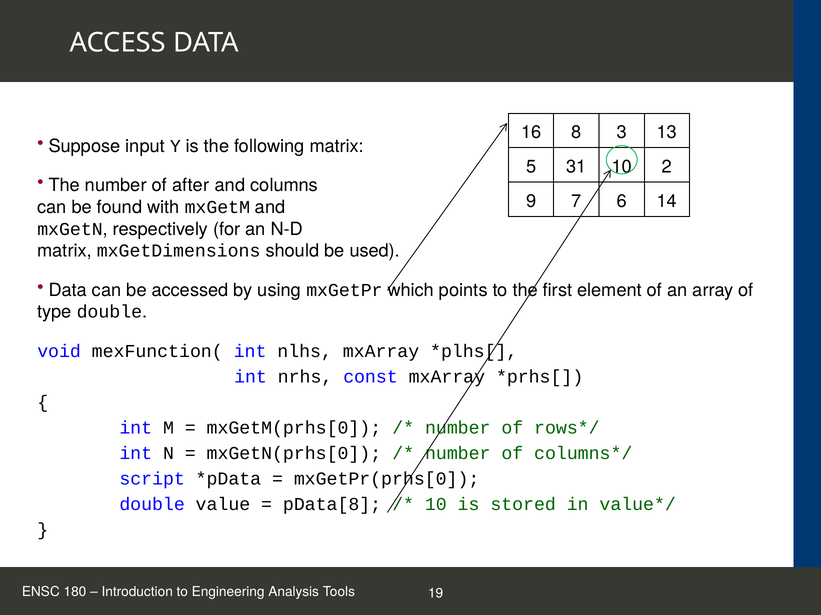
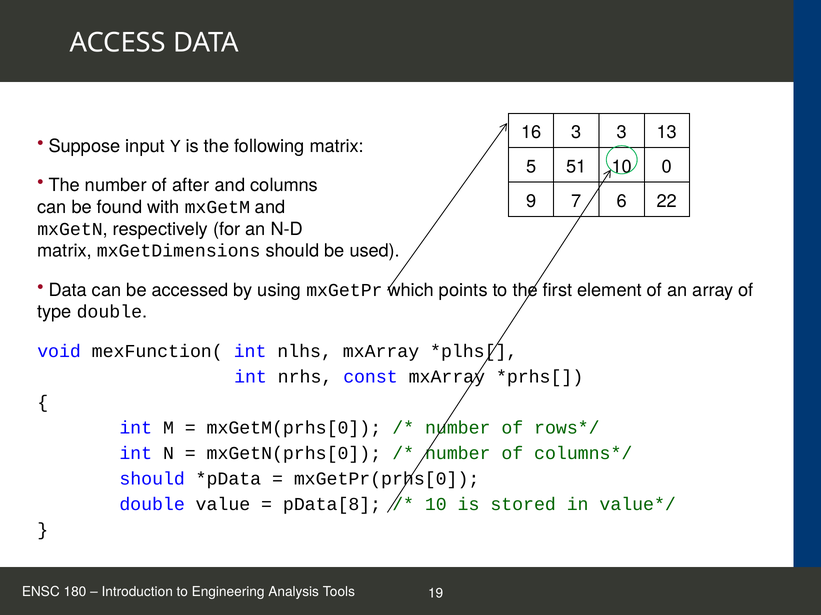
16 8: 8 -> 3
31: 31 -> 51
2: 2 -> 0
14: 14 -> 22
script at (152, 479): script -> should
